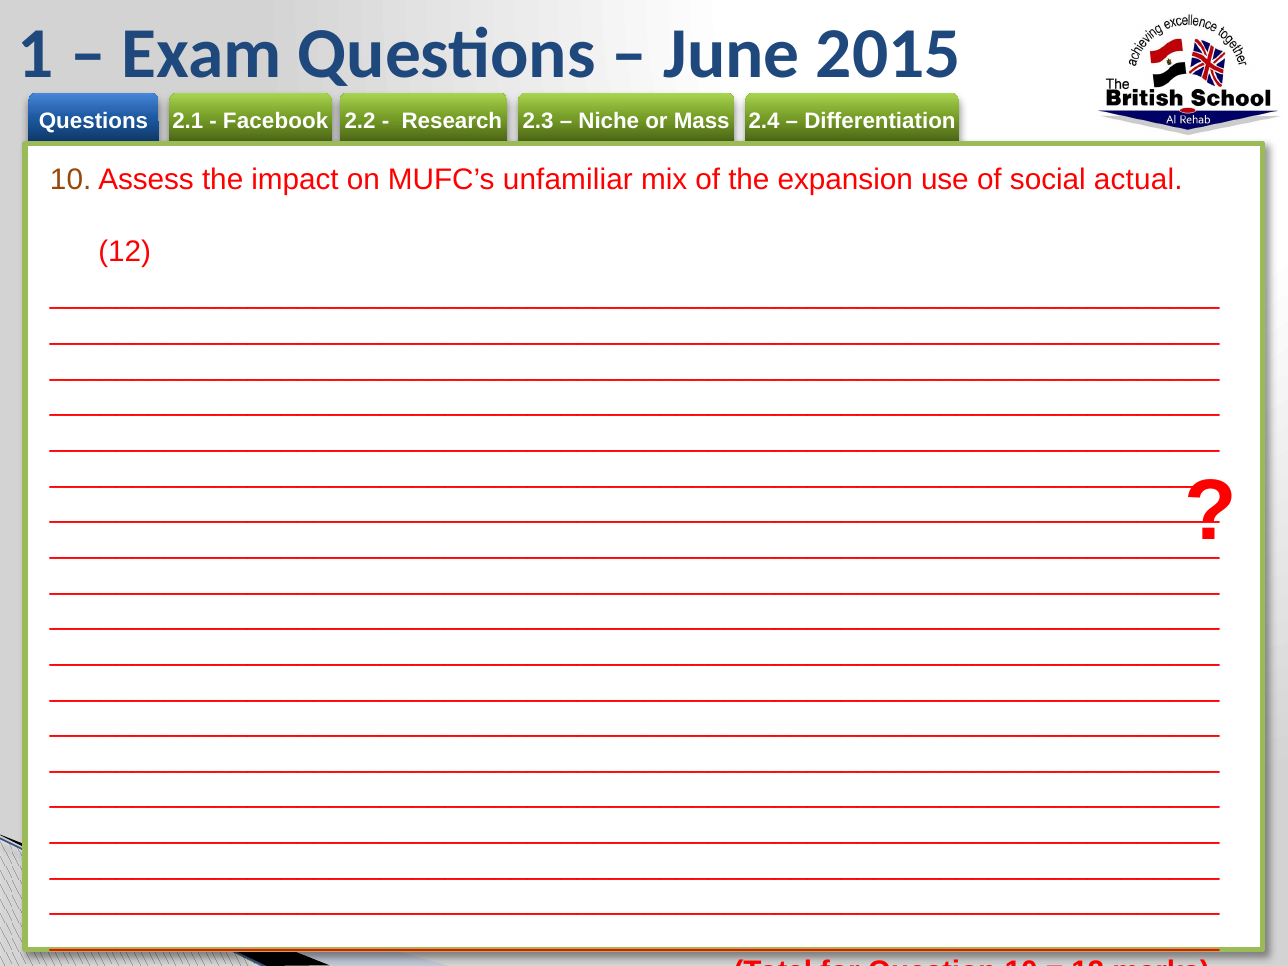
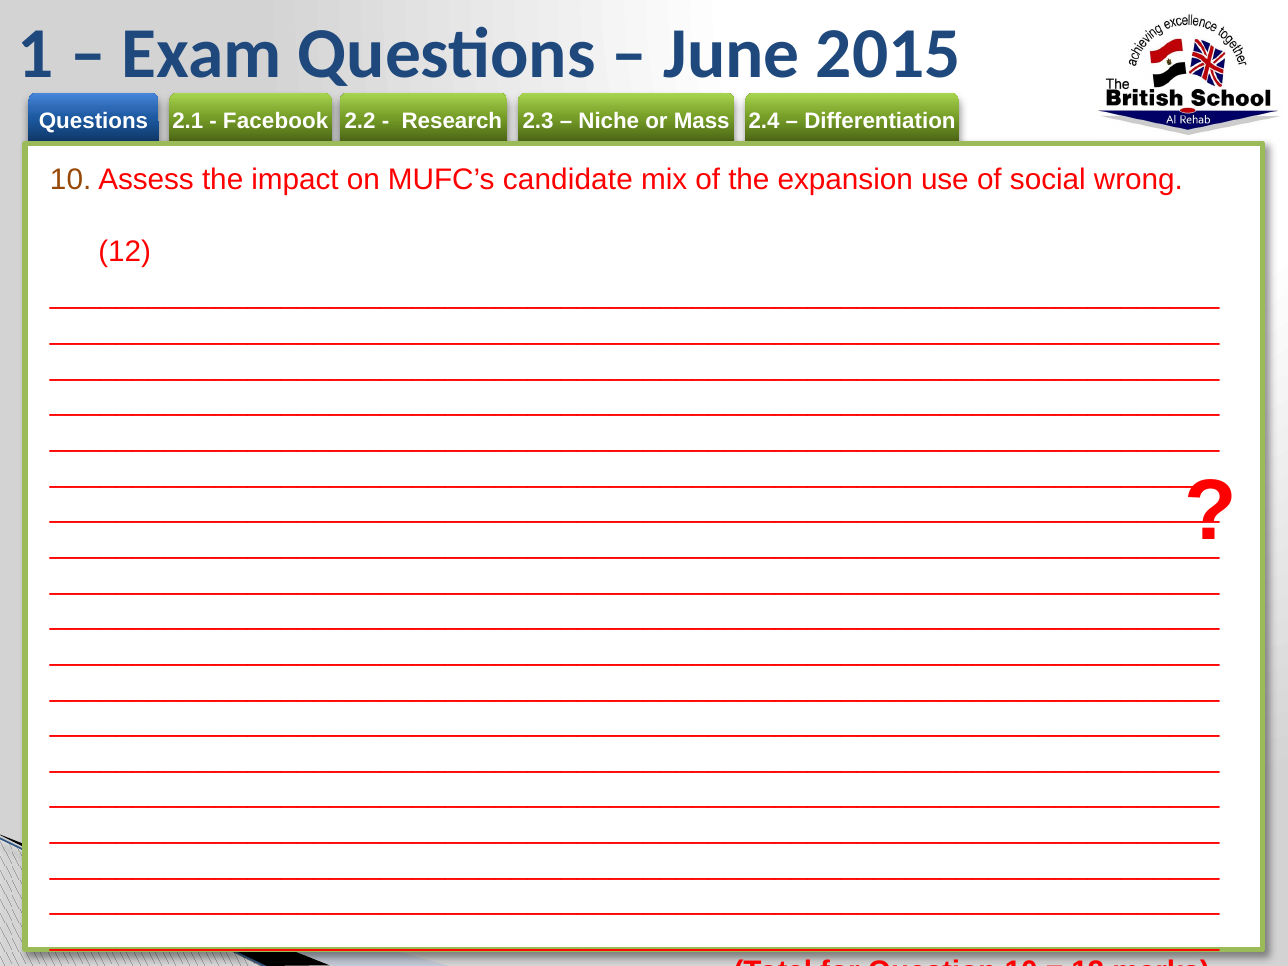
unfamiliar: unfamiliar -> candidate
actual: actual -> wrong
